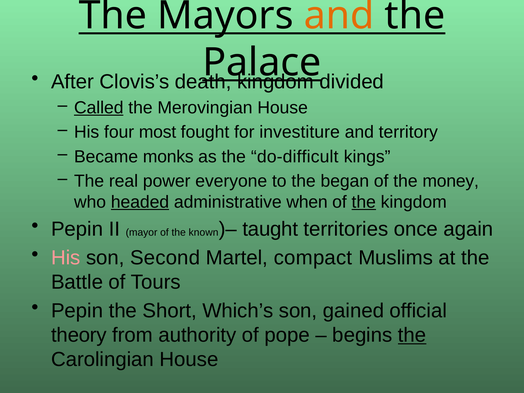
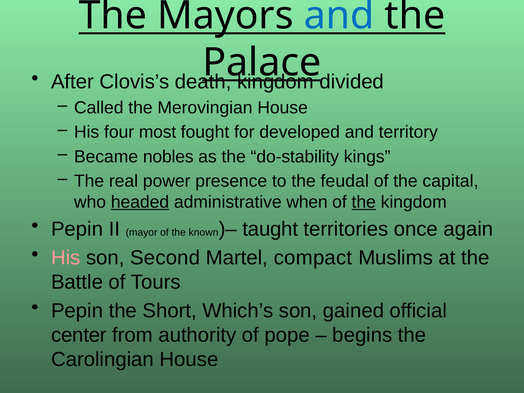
and at (339, 15) colour: orange -> blue
Called underline: present -> none
investiture: investiture -> developed
monks: monks -> nobles
do-difficult: do-difficult -> do-stability
everyone: everyone -> presence
began: began -> feudal
money: money -> capital
theory: theory -> center
the at (412, 335) underline: present -> none
